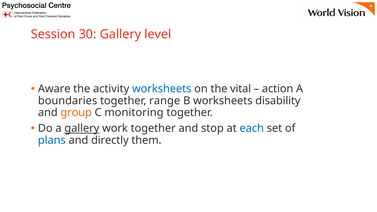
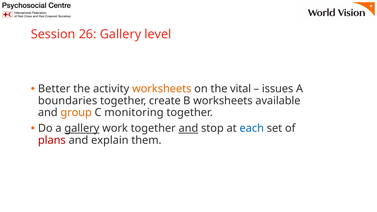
30: 30 -> 26
Aware: Aware -> Better
worksheets at (162, 89) colour: blue -> orange
action: action -> issues
range: range -> create
disability: disability -> available
and at (188, 128) underline: none -> present
plans colour: blue -> red
directly: directly -> explain
